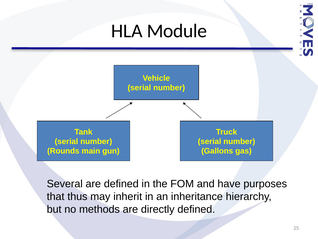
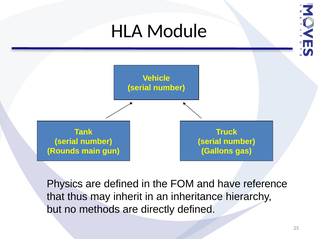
Several: Several -> Physics
purposes: purposes -> reference
